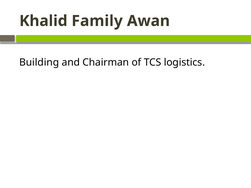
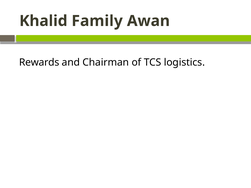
Building: Building -> Rewards
